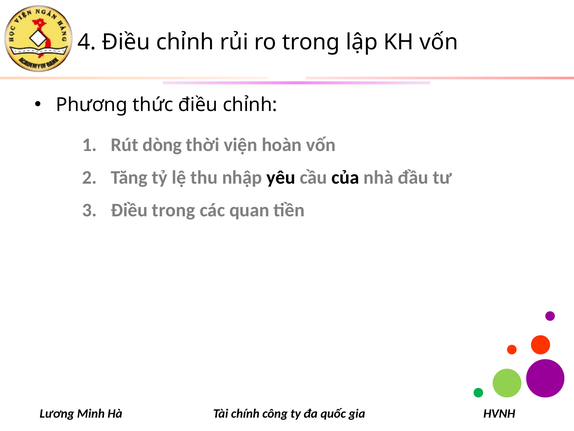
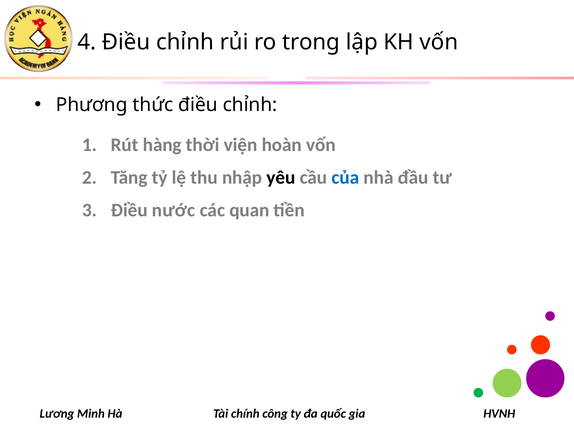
dòng: dòng -> hàng
của colour: black -> blue
Điều trong: trong -> nước
